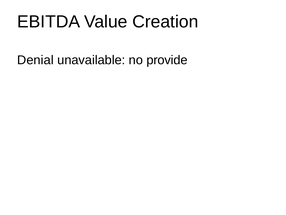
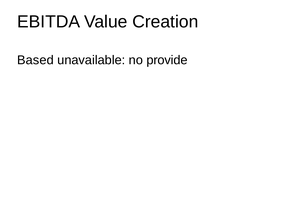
Denial: Denial -> Based
